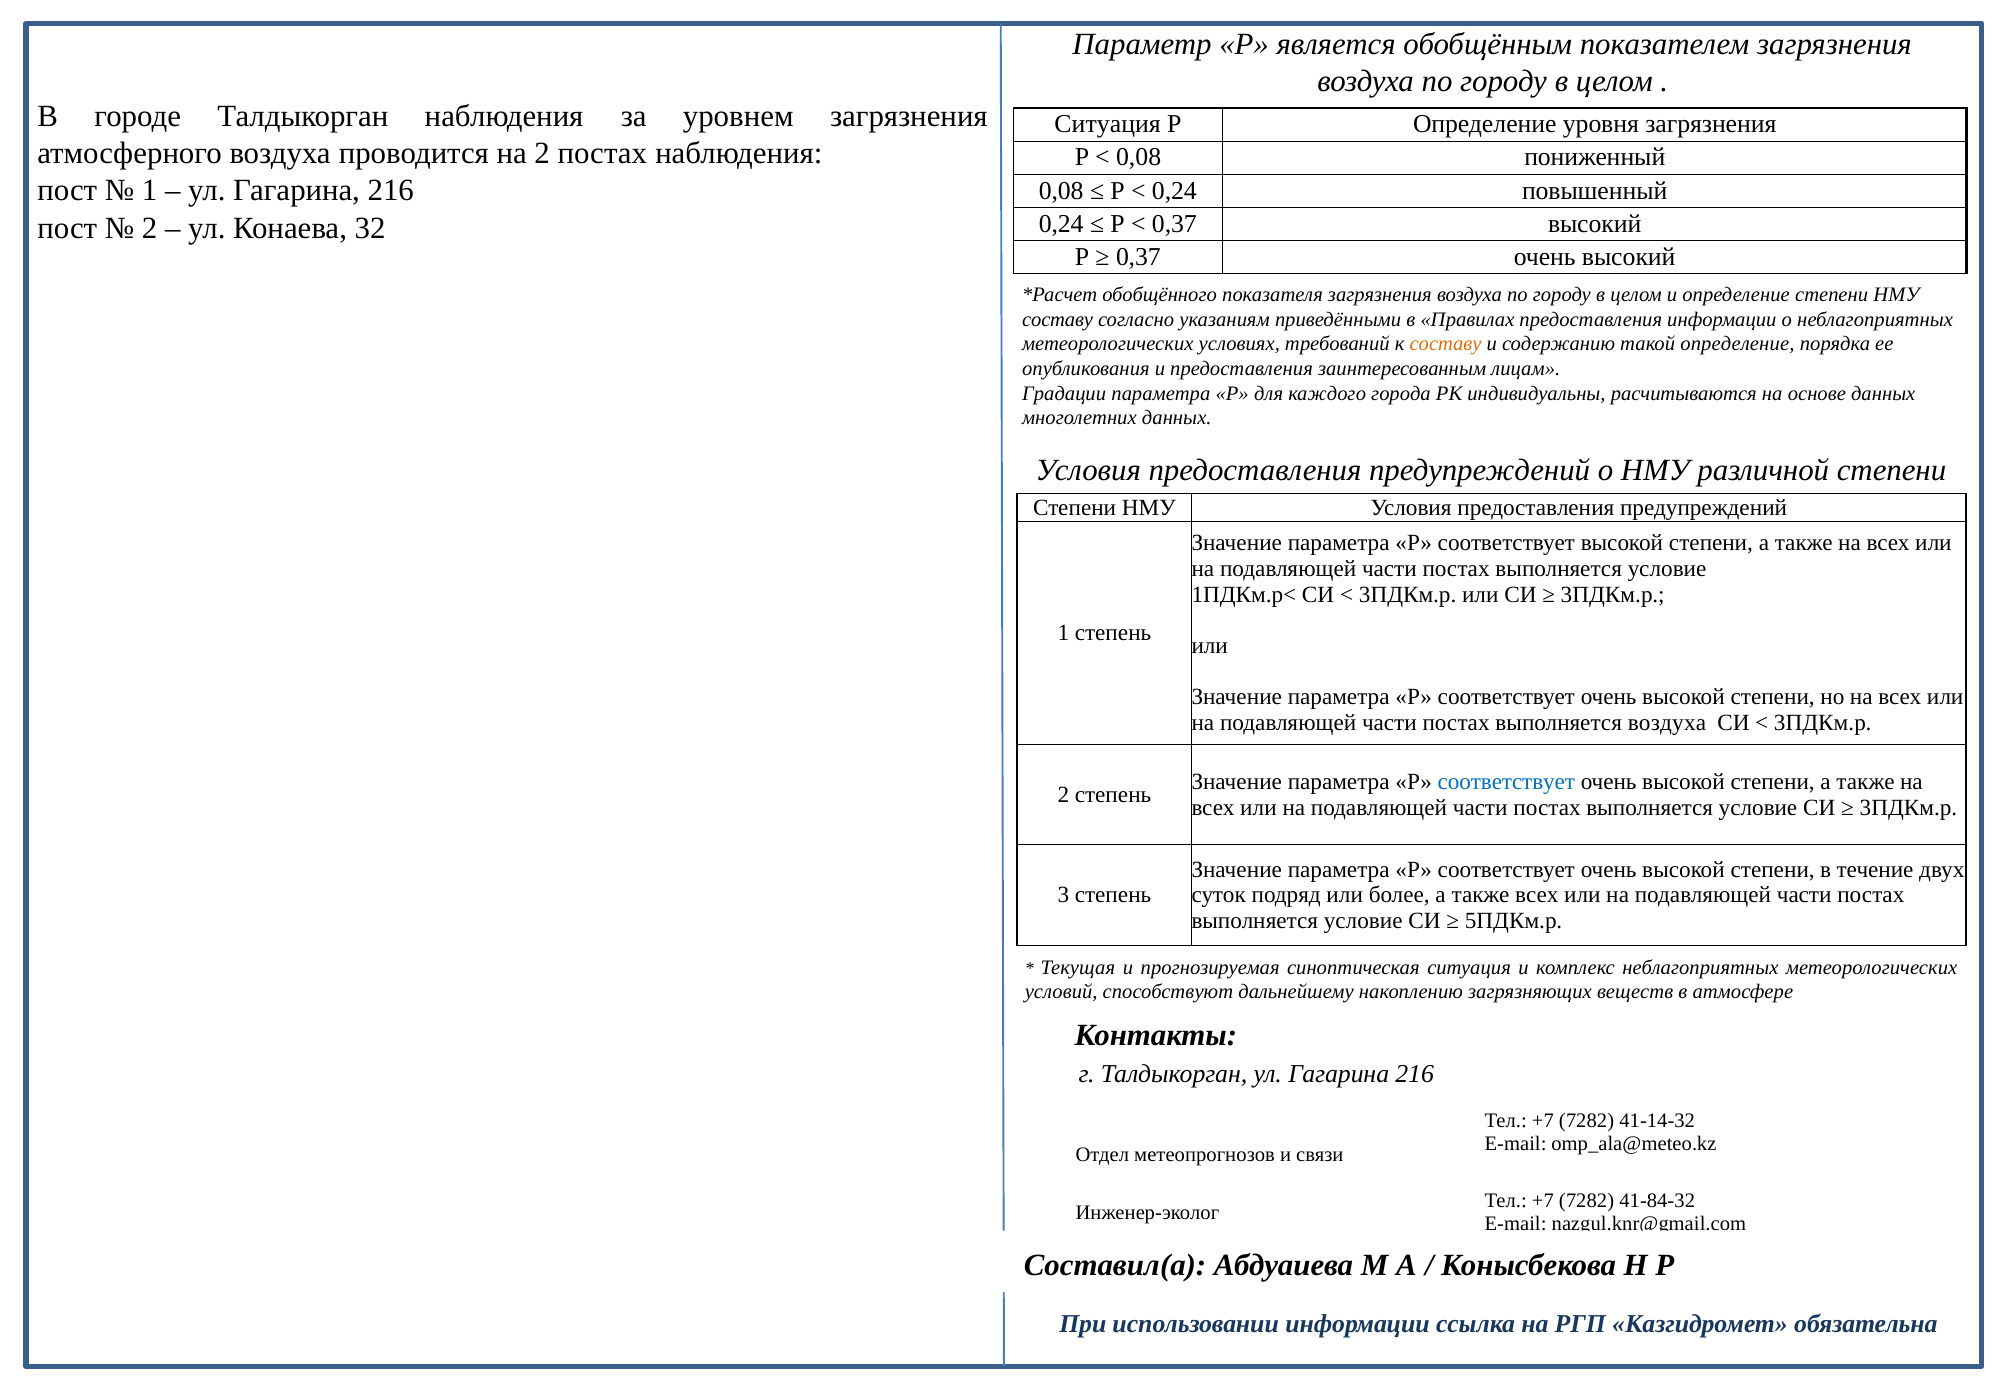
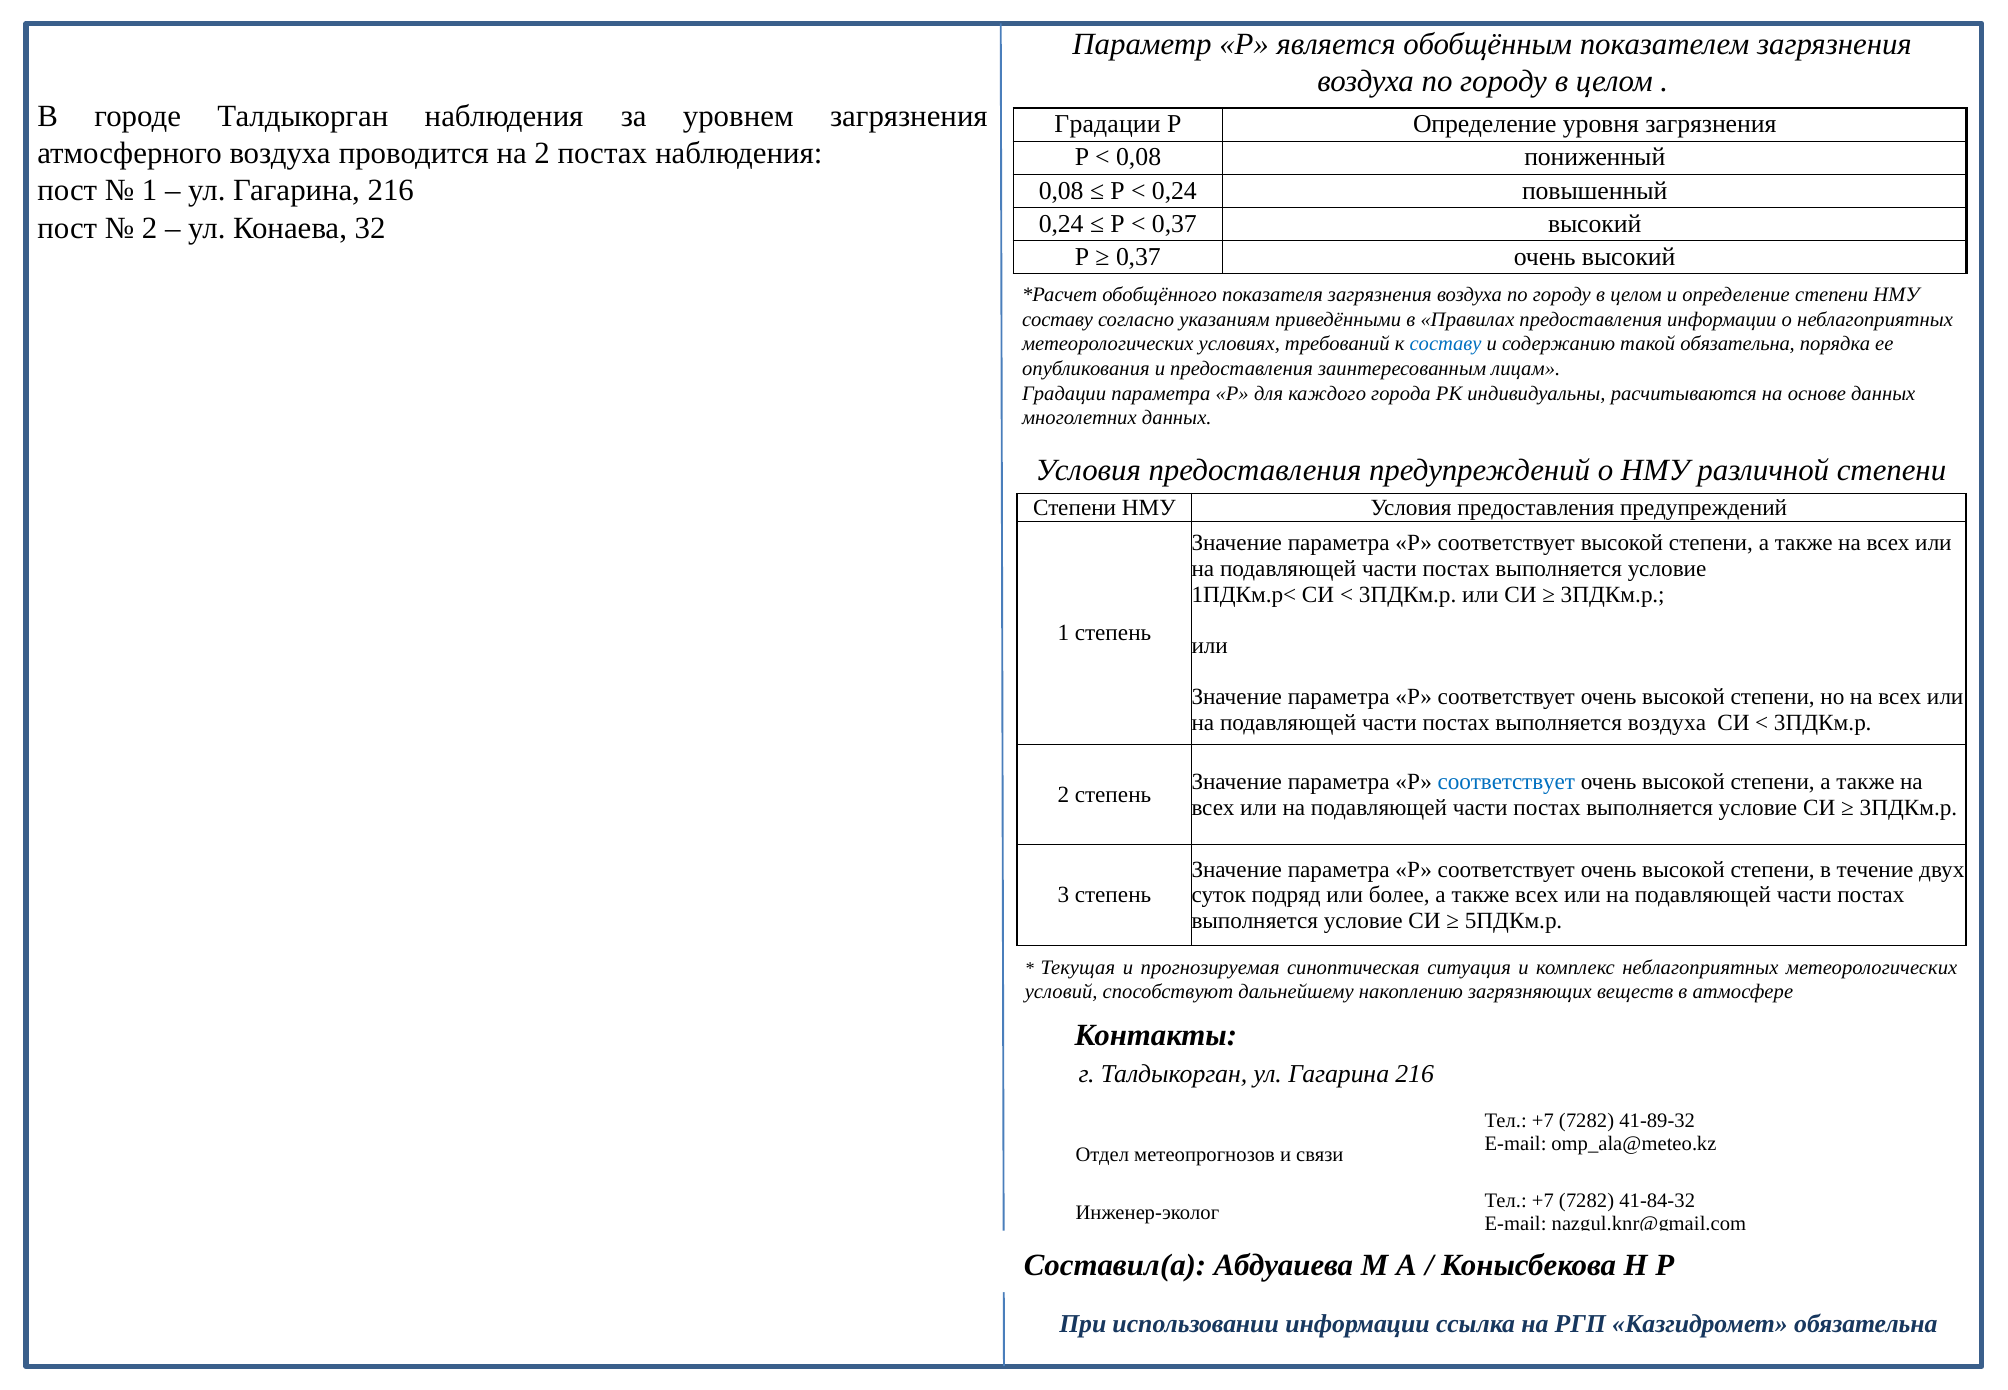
Ситуация at (1108, 124): Ситуация -> Градации
составу at (1446, 344) colour: orange -> blue
такой определение: определение -> обязательна
41-14-32: 41-14-32 -> 41-89-32
